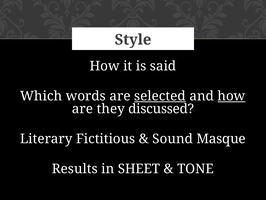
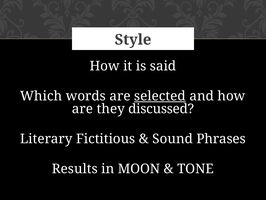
how at (231, 96) underline: present -> none
Masque: Masque -> Phrases
SHEET: SHEET -> MOON
